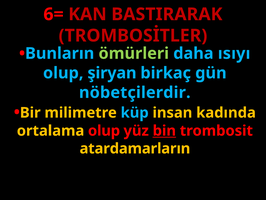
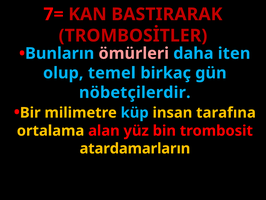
6=: 6= -> 7=
ömürleri colour: light green -> pink
ısıyı: ısıyı -> iten
şiryan: şiryan -> temel
kadında: kadında -> tarafına
ortalama olup: olup -> alan
bin underline: present -> none
